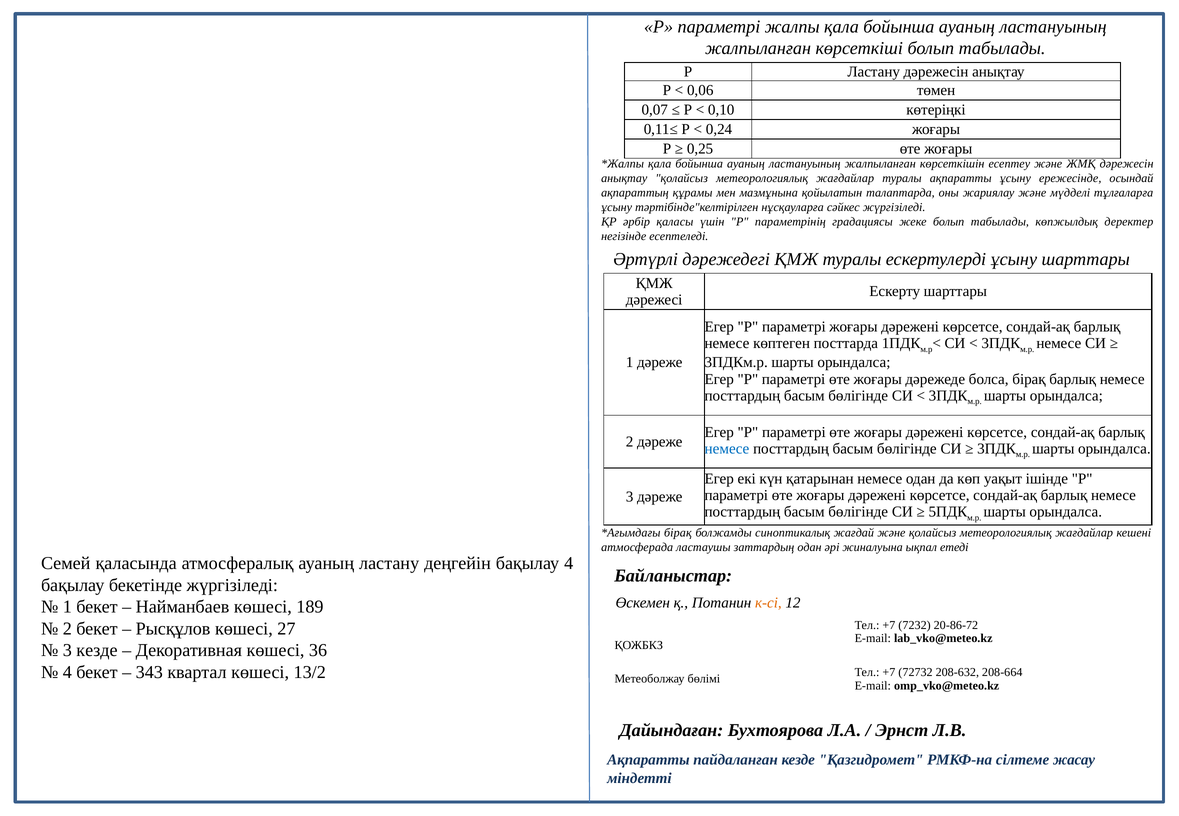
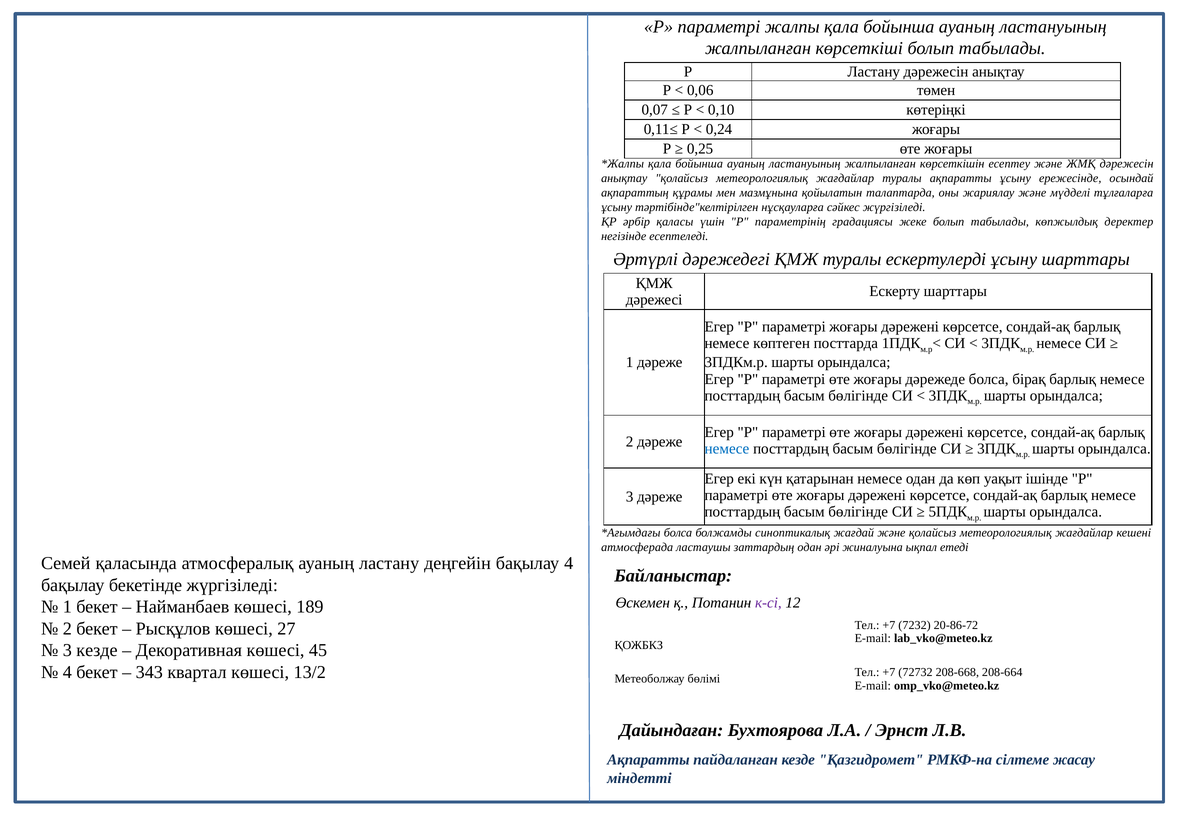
бірақ at (678, 533): бірақ -> болса
к-сі colour: orange -> purple
36: 36 -> 45
208-632: 208-632 -> 208-668
